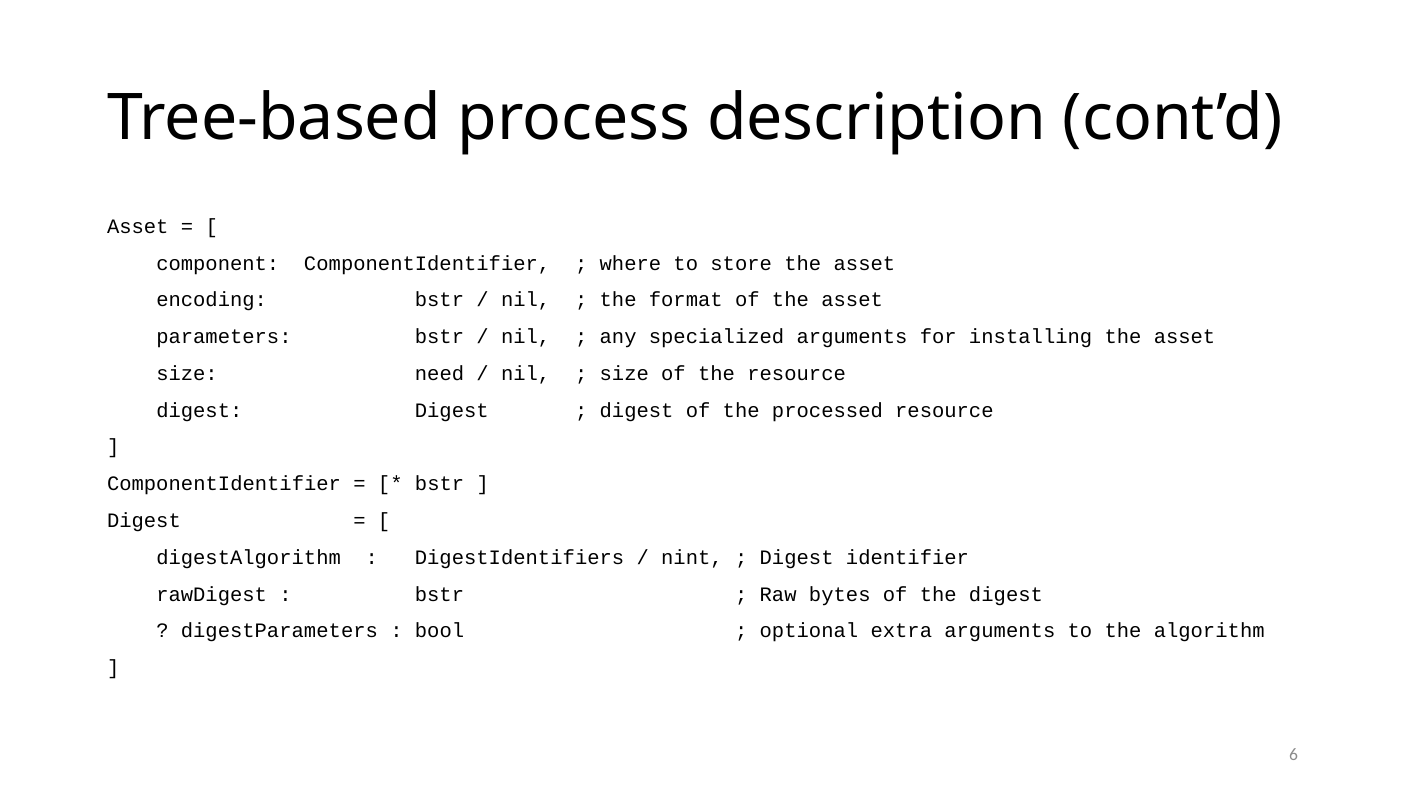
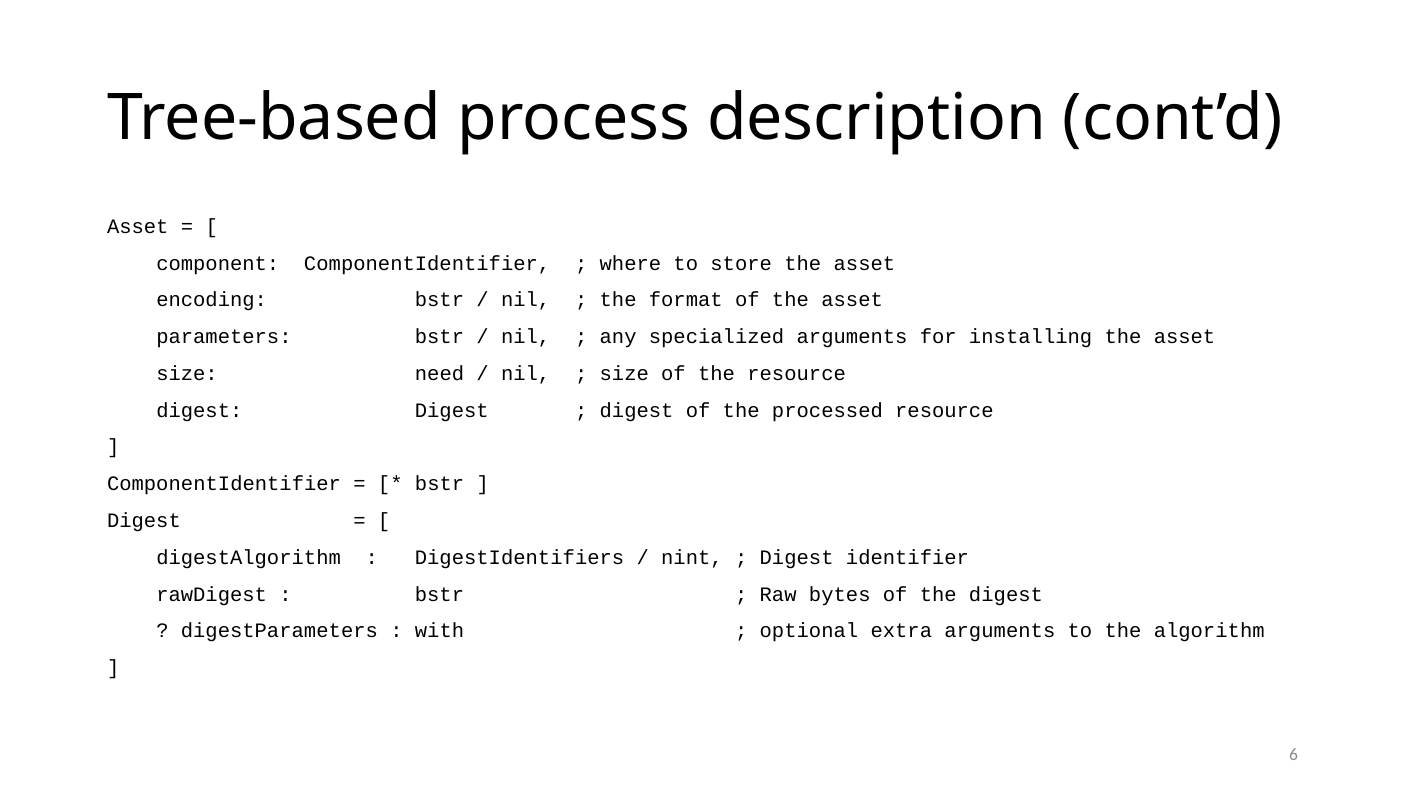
bool: bool -> with
